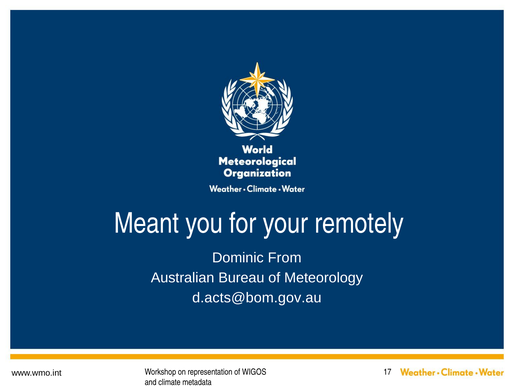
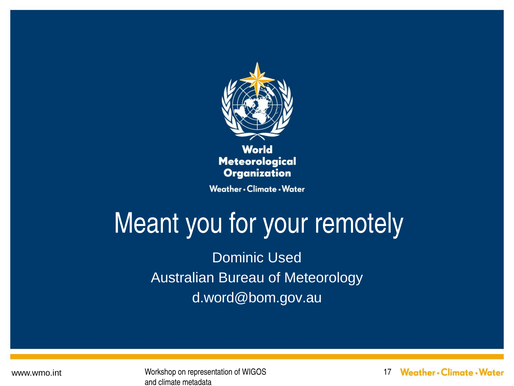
From: From -> Used
d.acts@bom.gov.au: d.acts@bom.gov.au -> d.word@bom.gov.au
